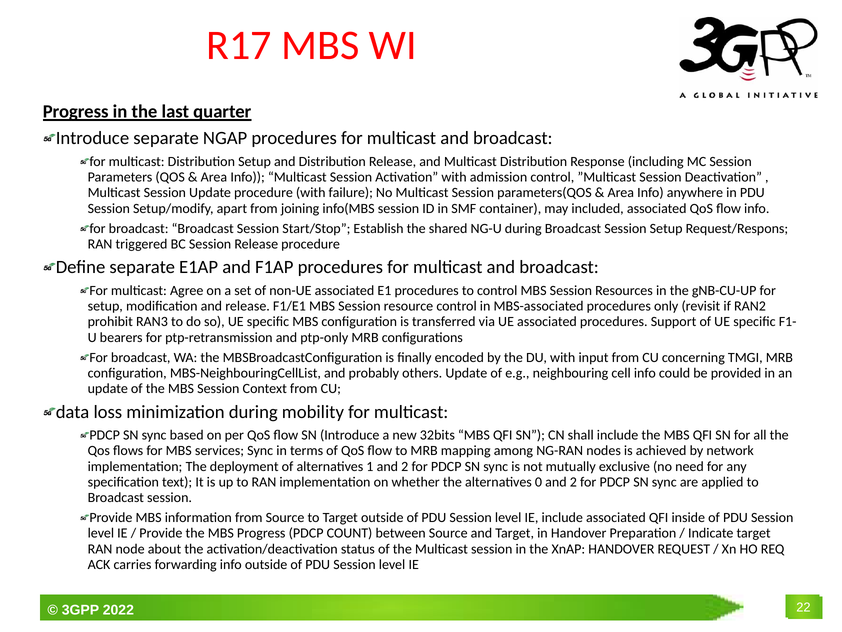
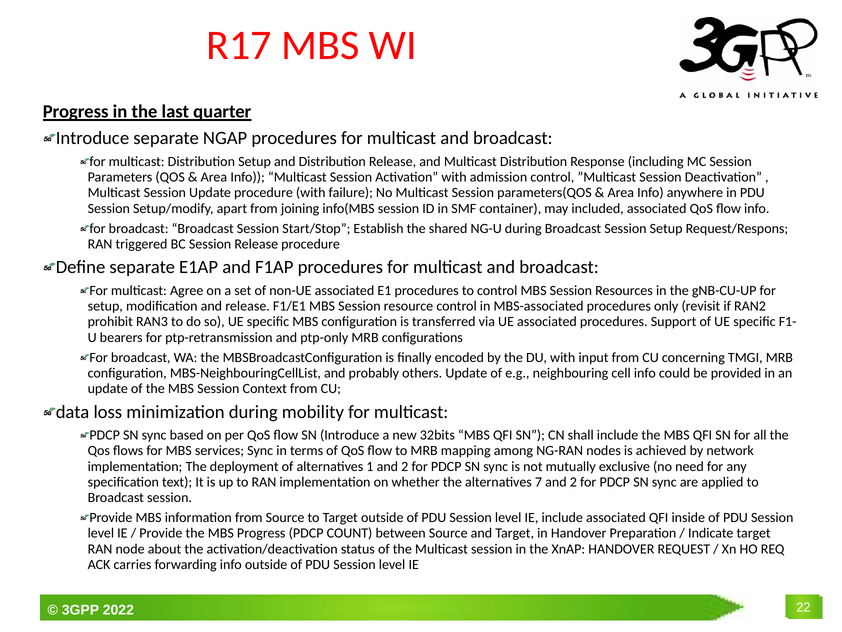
0: 0 -> 7
